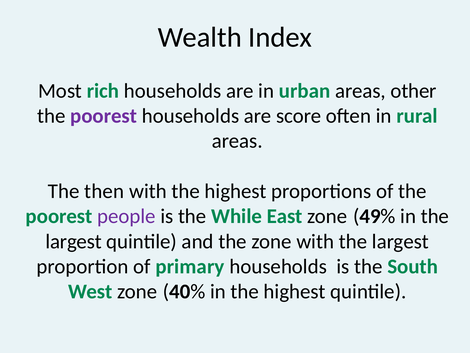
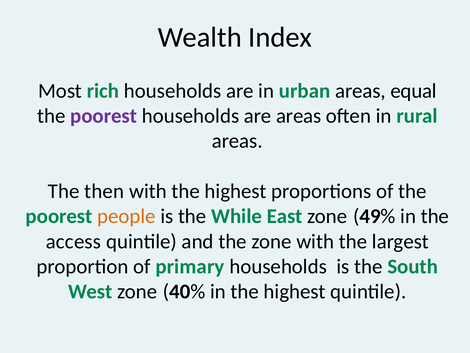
other: other -> equal
are score: score -> areas
people colour: purple -> orange
largest at (74, 241): largest -> access
